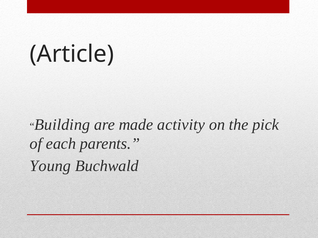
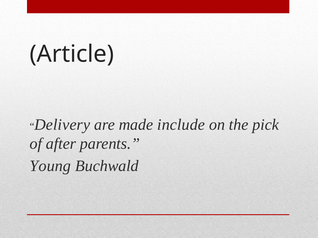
Building: Building -> Delivery
activity: activity -> include
each: each -> after
